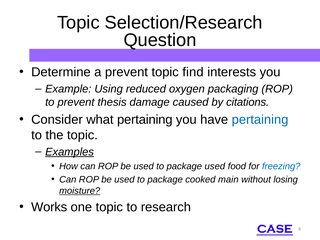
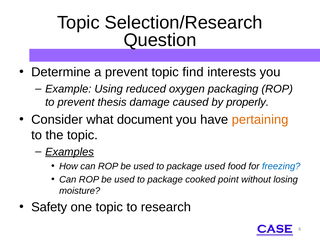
citations: citations -> properly
what pertaining: pertaining -> document
pertaining at (260, 120) colour: blue -> orange
main: main -> point
moisture underline: present -> none
Works: Works -> Safety
